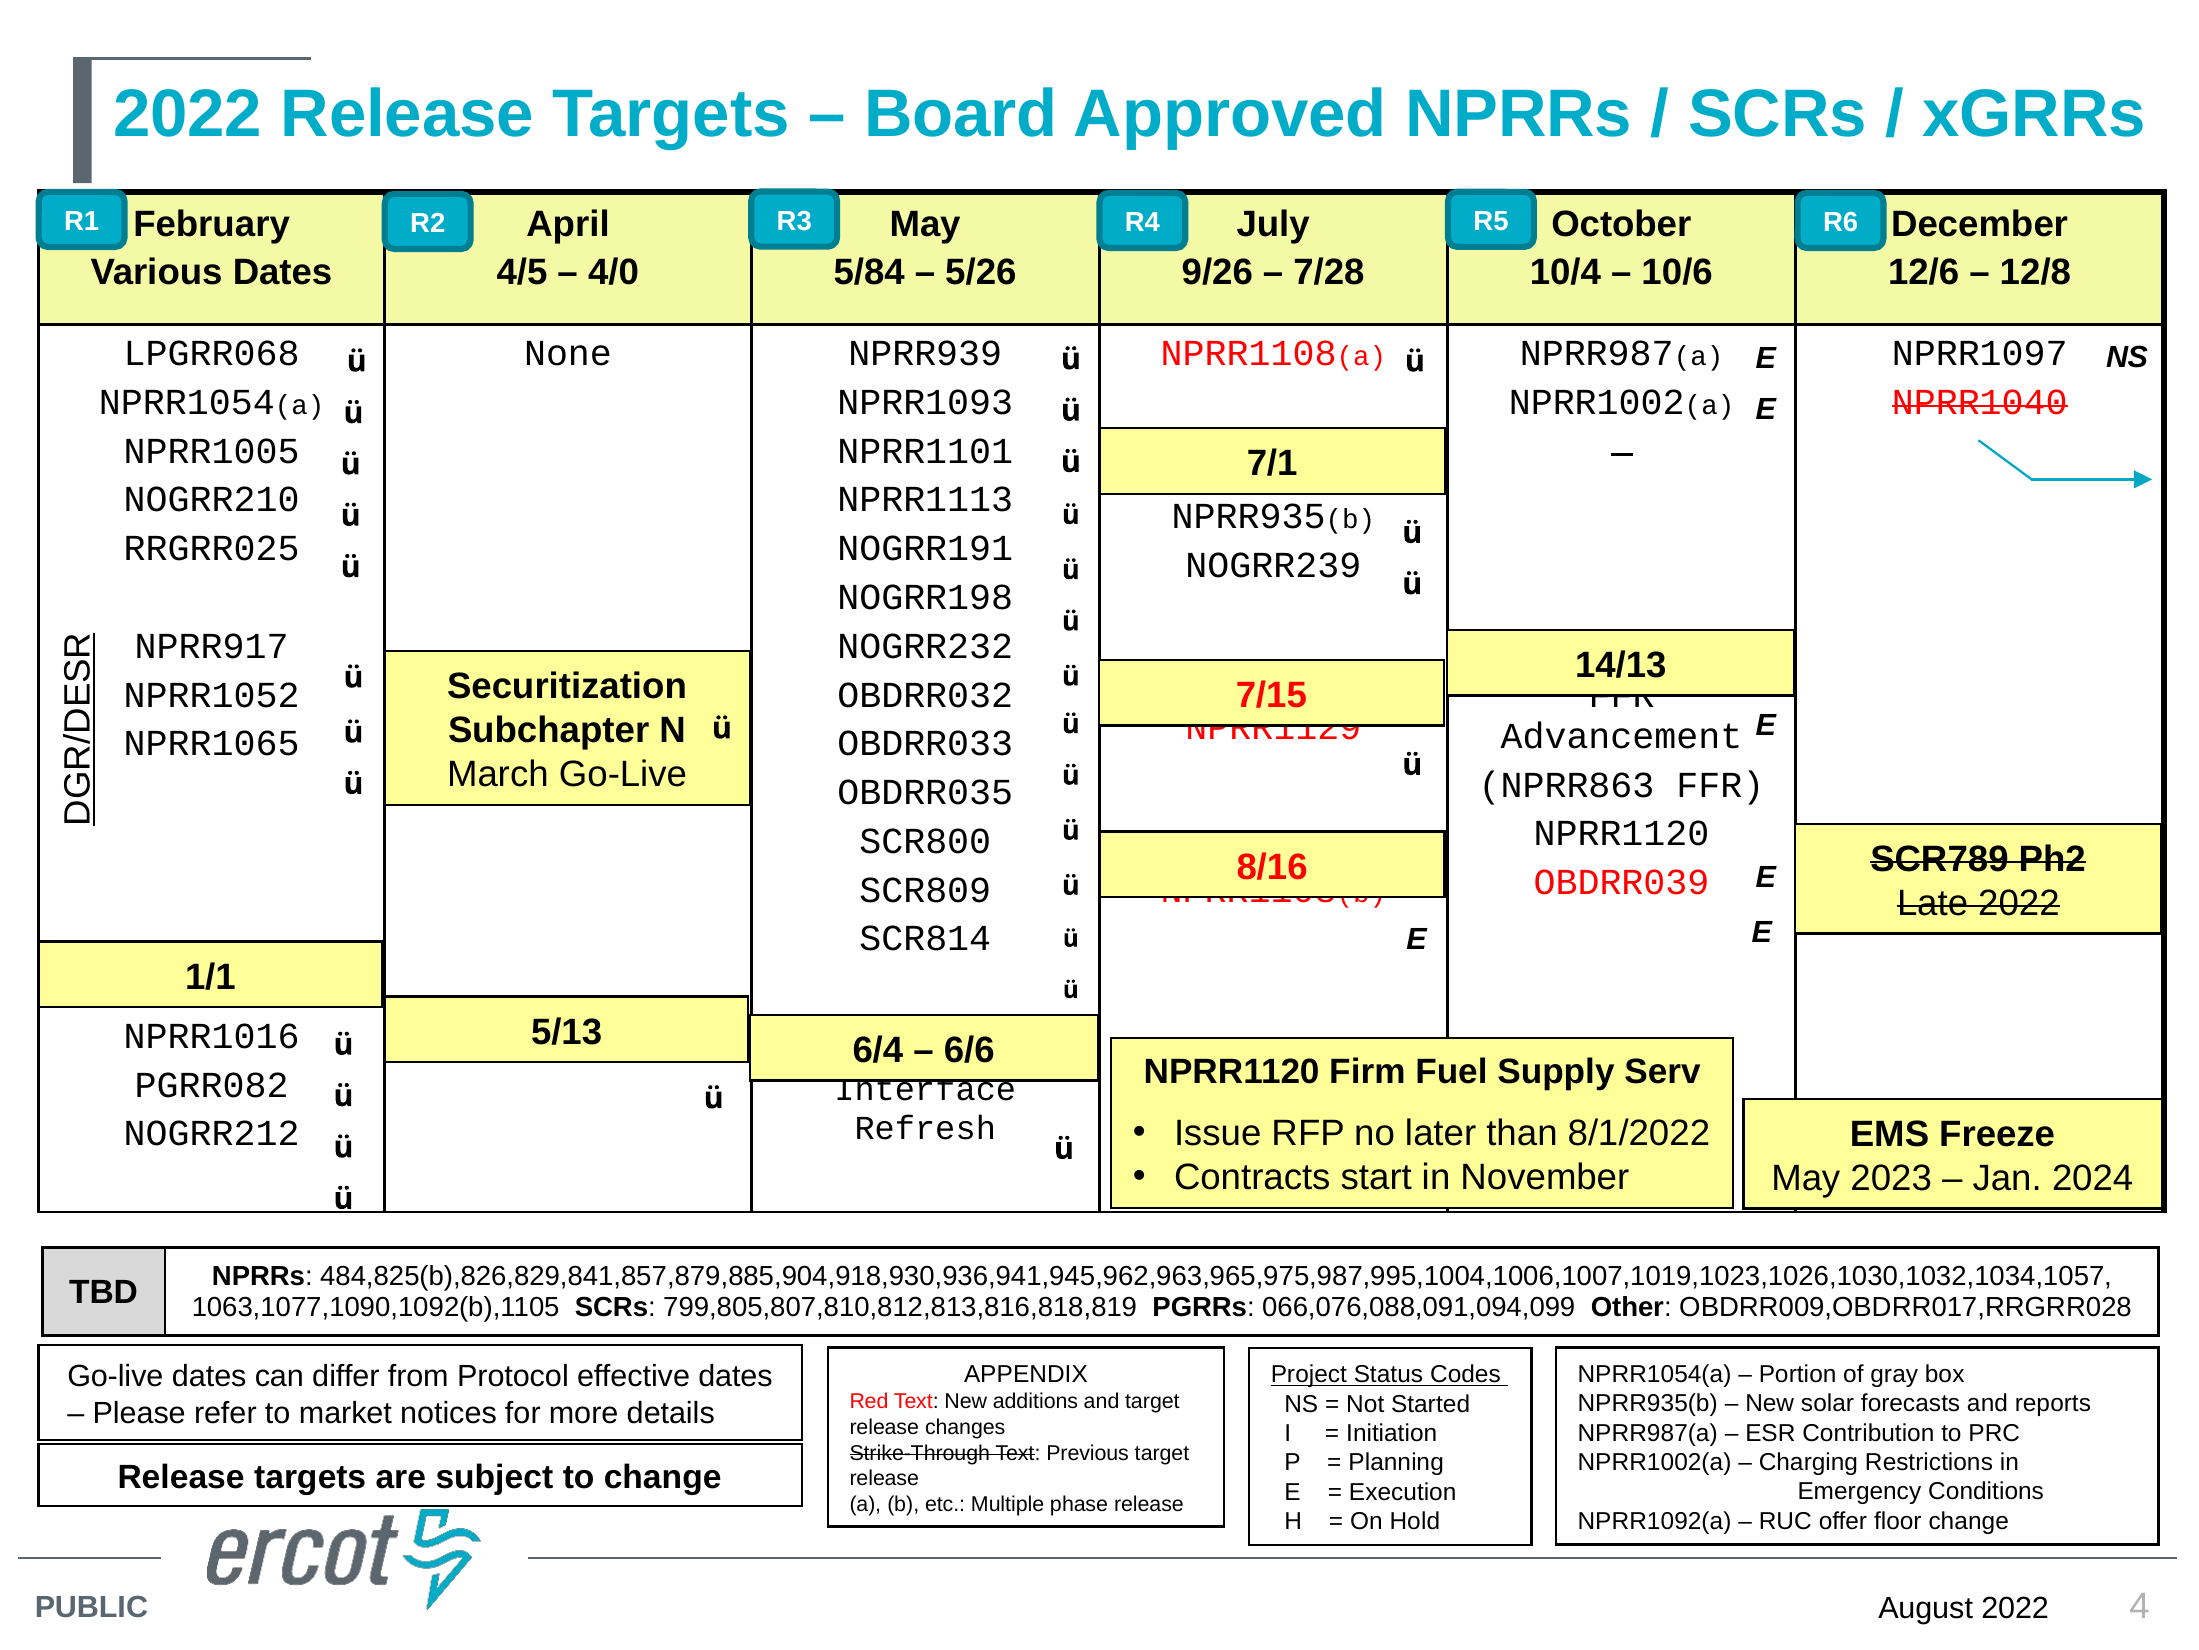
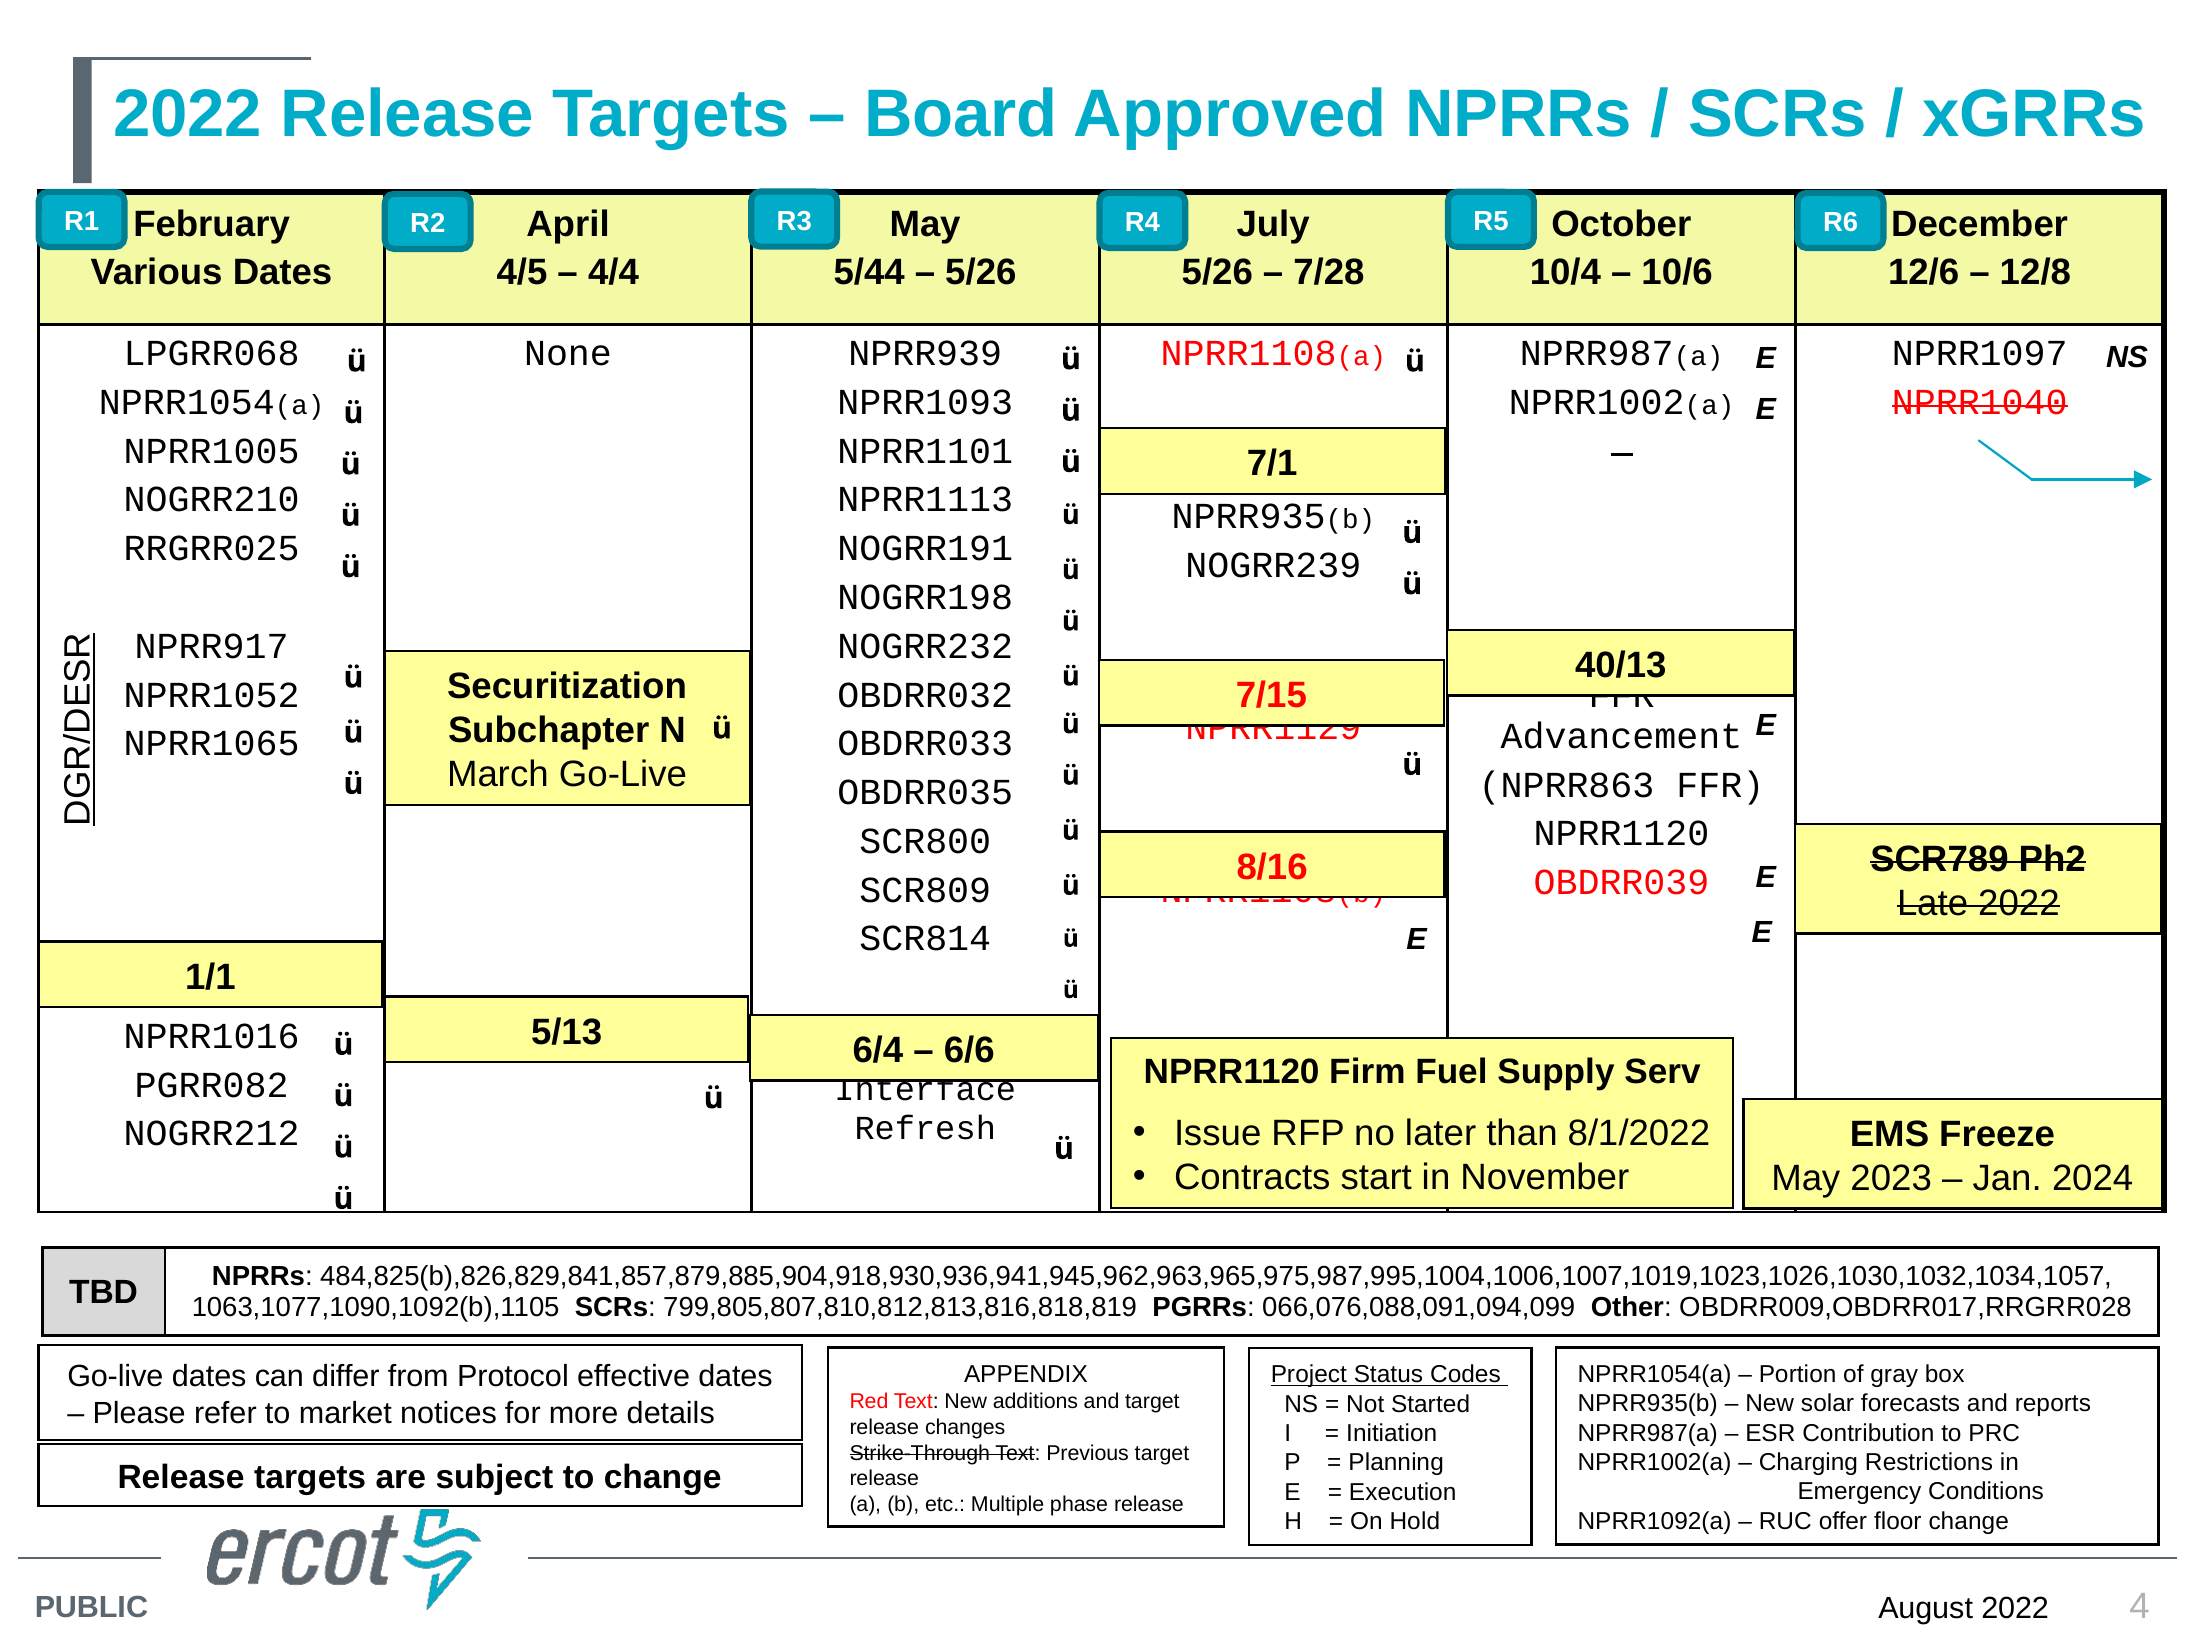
4/0: 4/0 -> 4/4
5/84: 5/84 -> 5/44
9/26 at (1217, 273): 9/26 -> 5/26
14/13: 14/13 -> 40/13
